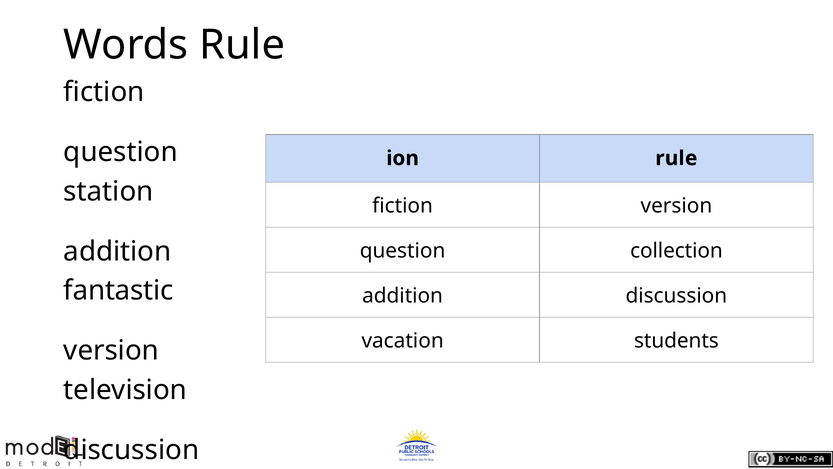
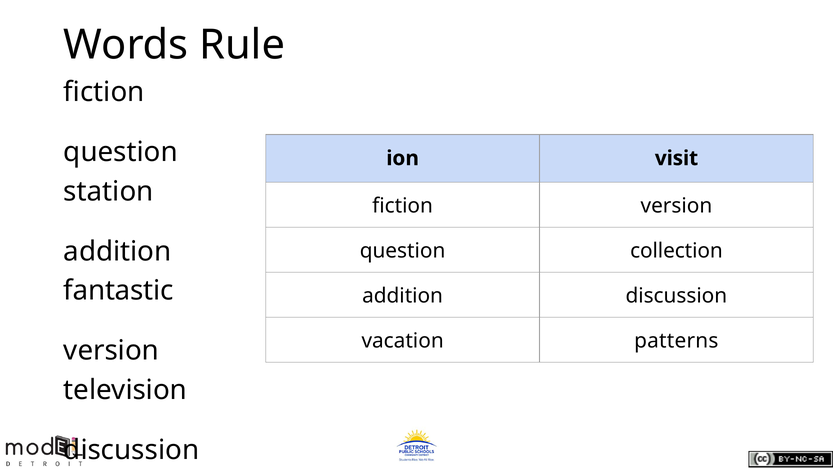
ion rule: rule -> visit
students: students -> patterns
